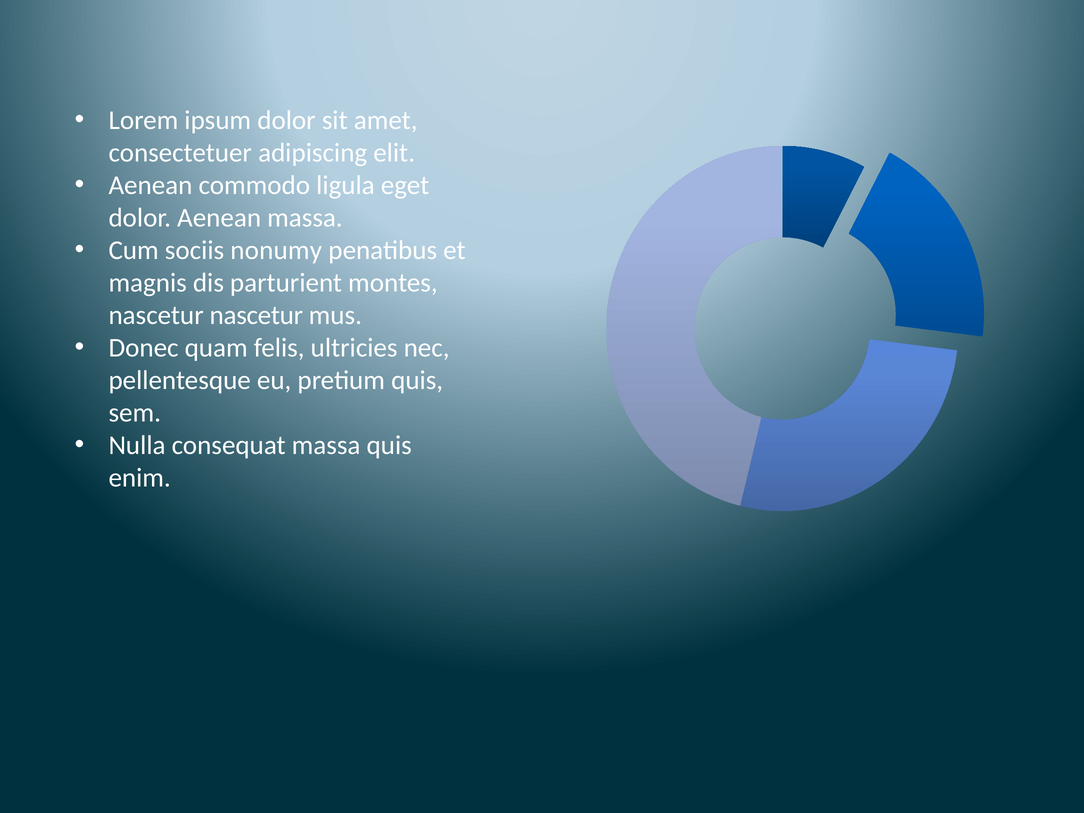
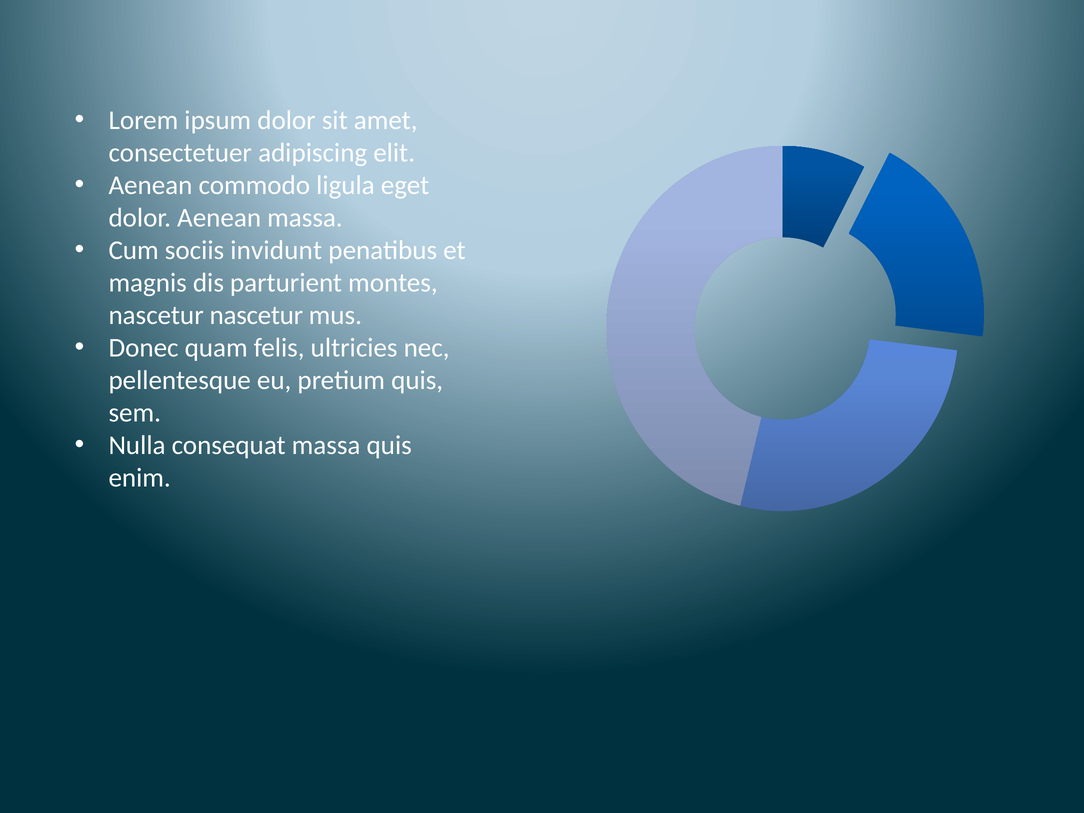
nonumy: nonumy -> invidunt
